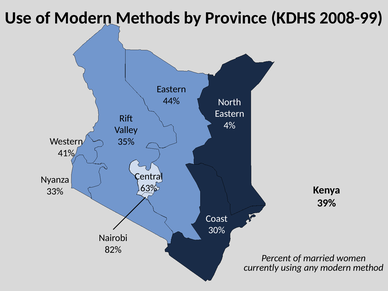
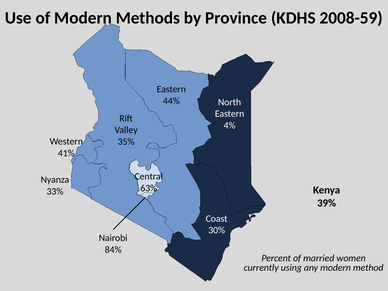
2008-99: 2008-99 -> 2008-59
82%: 82% -> 84%
